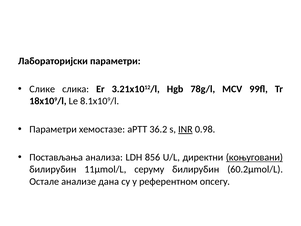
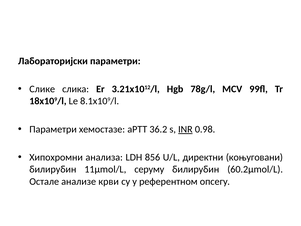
Постављања: Постављања -> Хипохромни
коњуговани underline: present -> none
дана: дана -> крви
